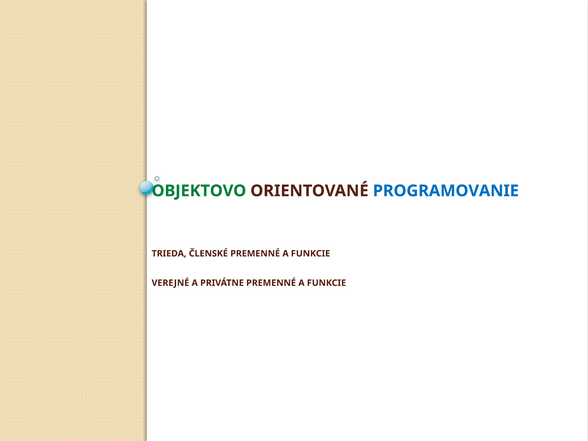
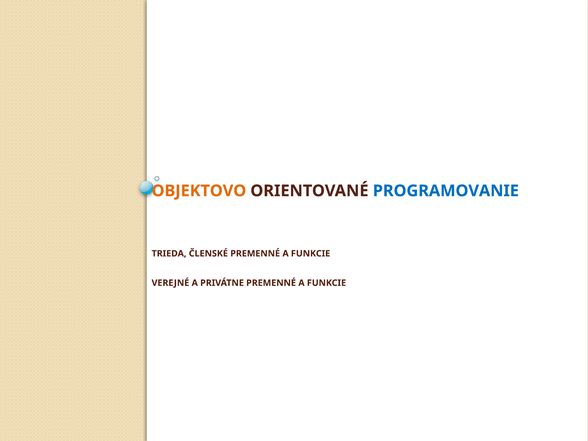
OBJEKTOVO colour: green -> orange
